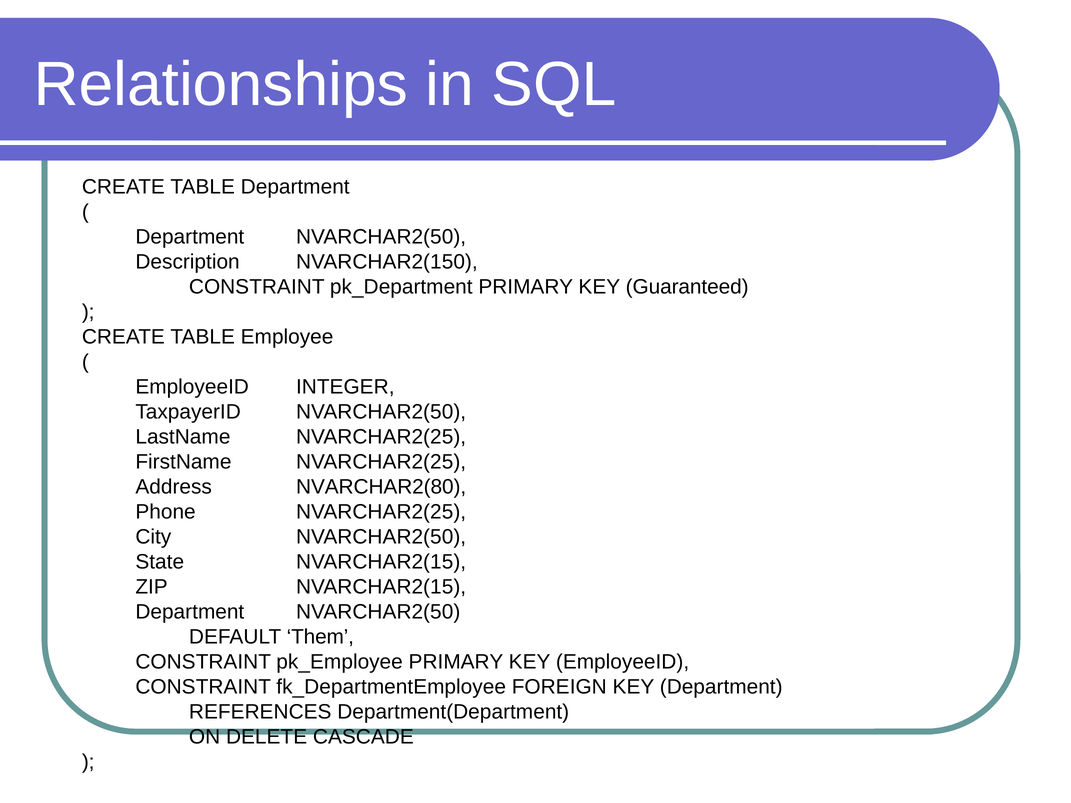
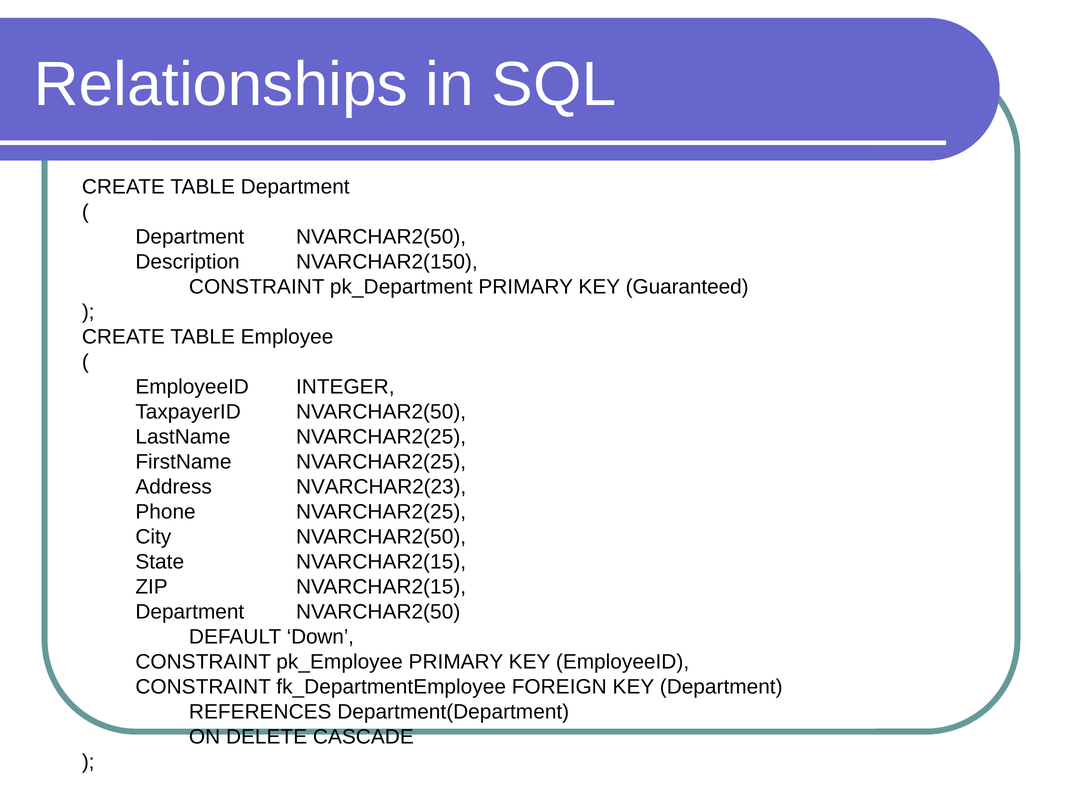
NVARCHAR2(80: NVARCHAR2(80 -> NVARCHAR2(23
Them: Them -> Down
